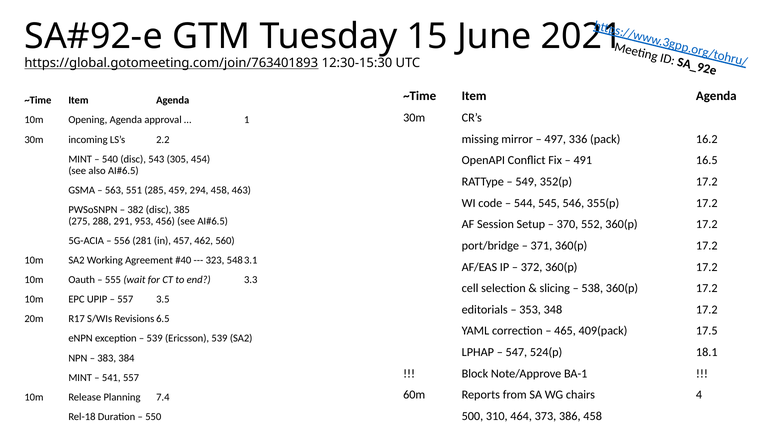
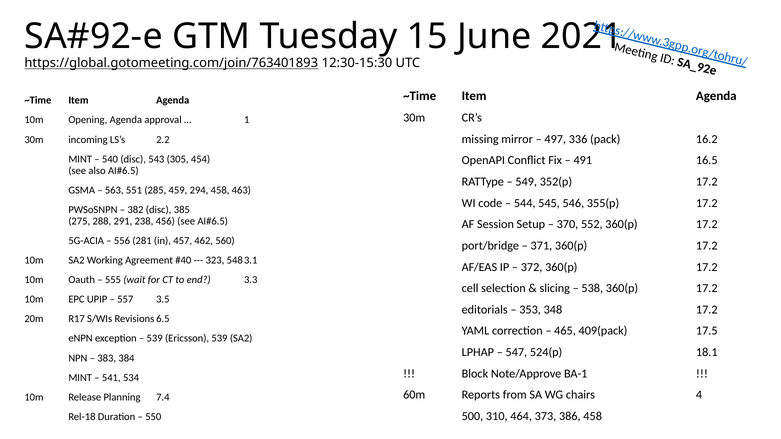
953: 953 -> 238
541 557: 557 -> 534
